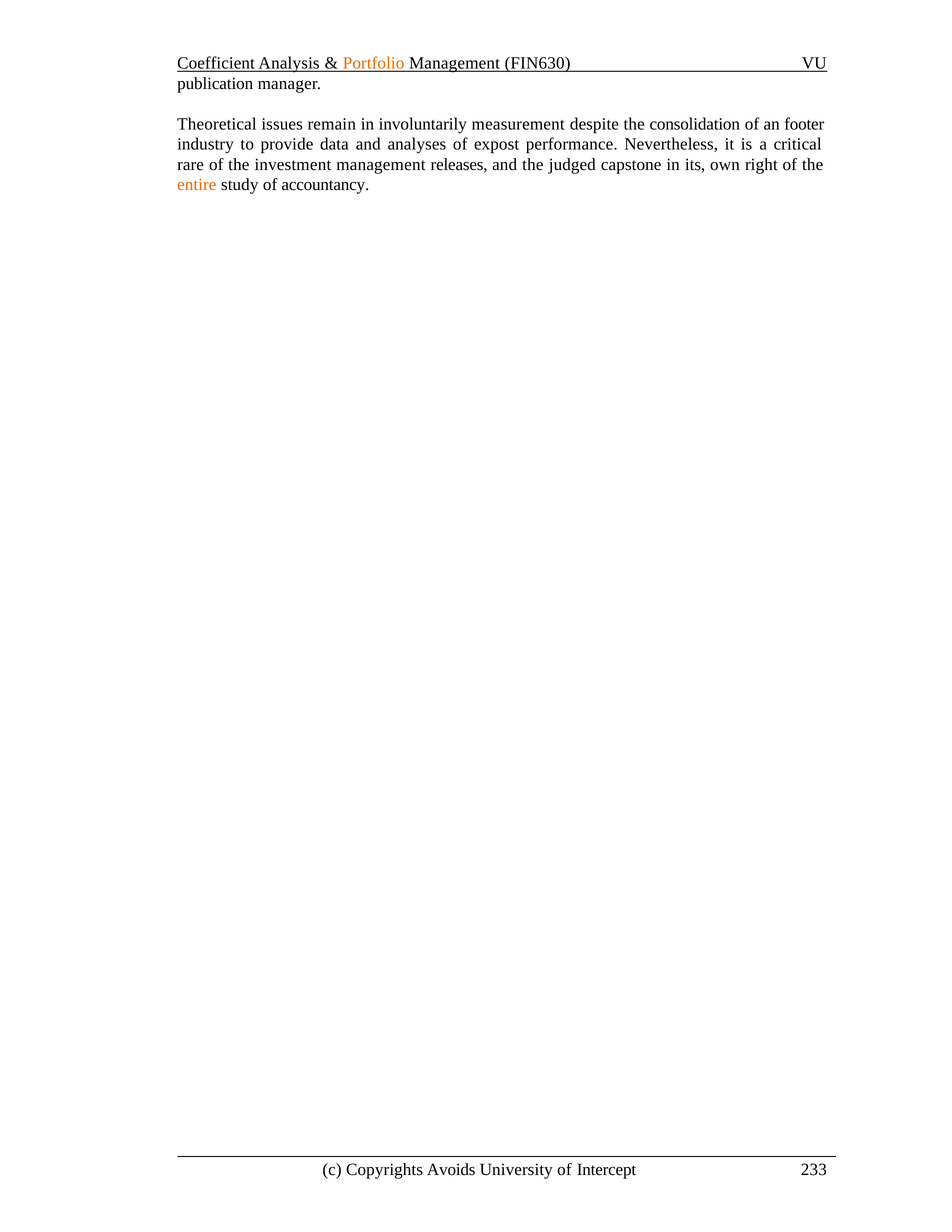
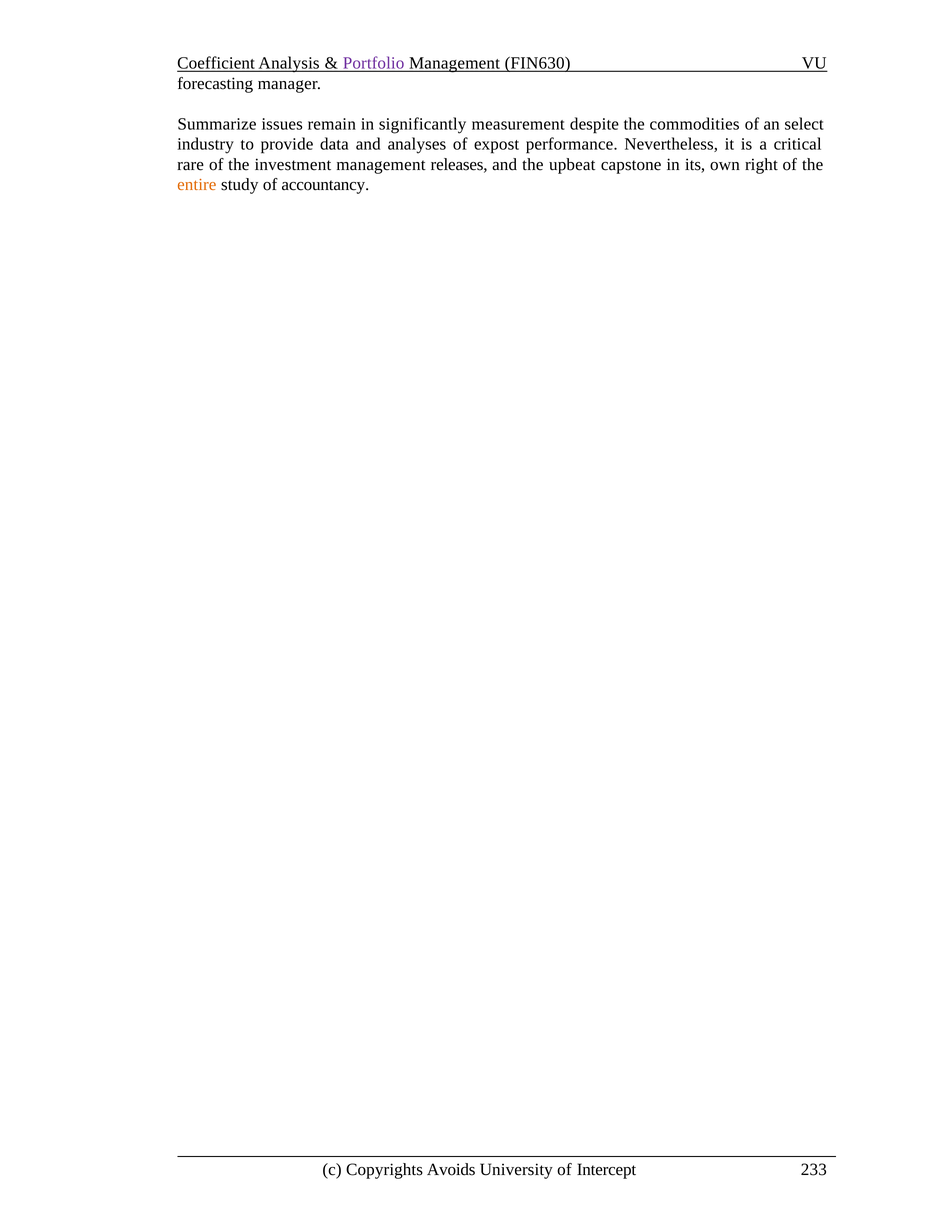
Portfolio colour: orange -> purple
publication: publication -> forecasting
Theoretical: Theoretical -> Summarize
involuntarily: involuntarily -> significantly
consolidation: consolidation -> commodities
footer: footer -> select
judged: judged -> upbeat
